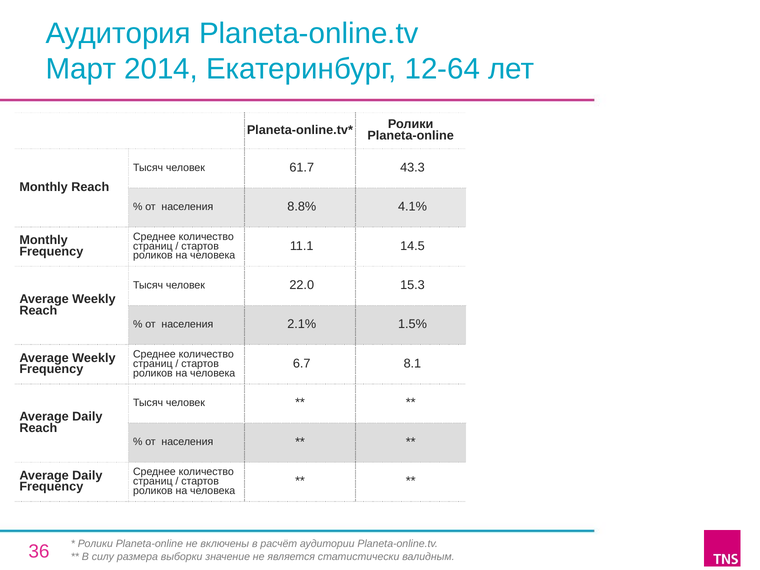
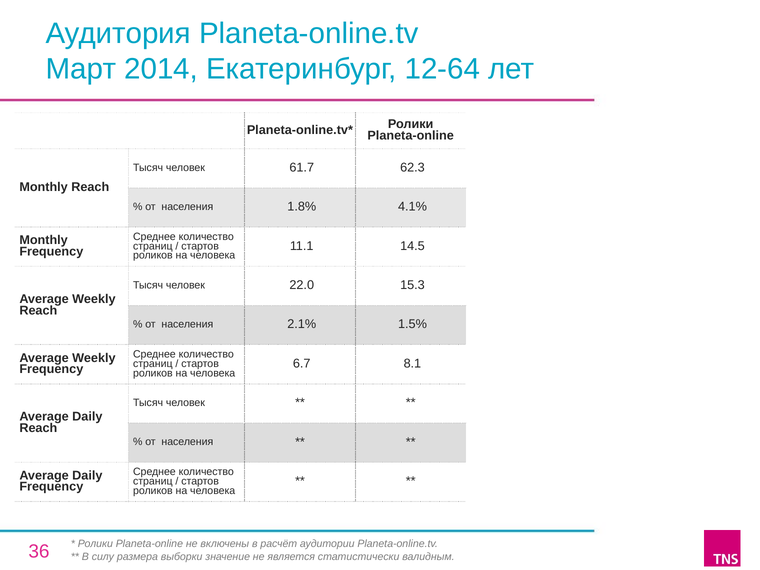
43.3: 43.3 -> 62.3
8.8%: 8.8% -> 1.8%
